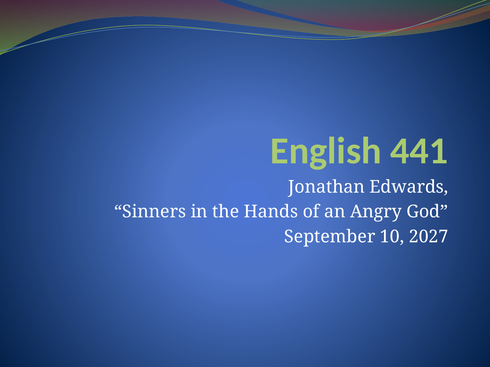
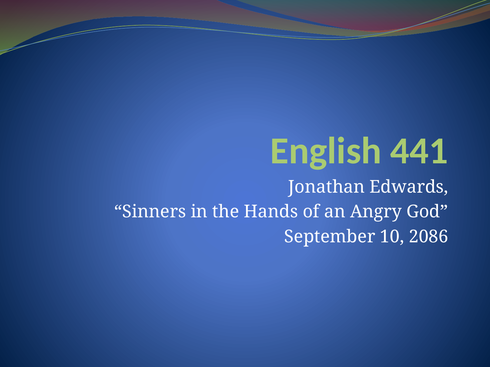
2027: 2027 -> 2086
